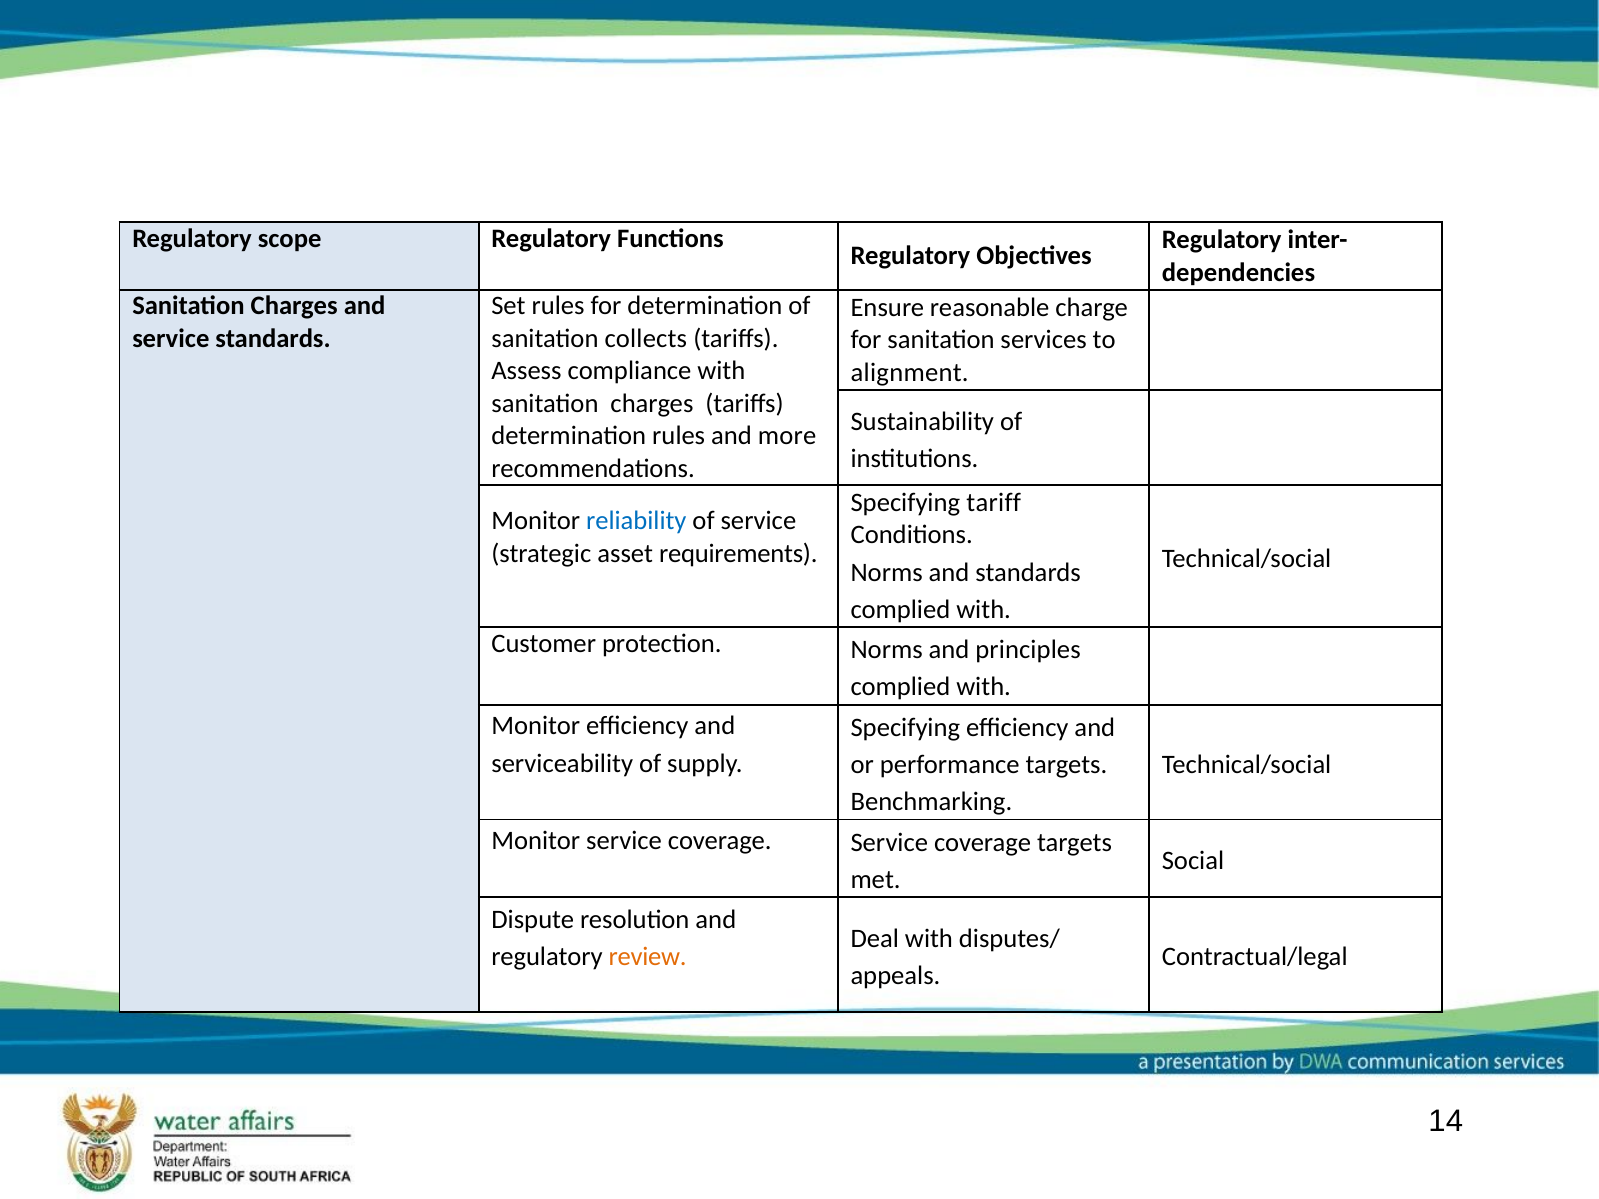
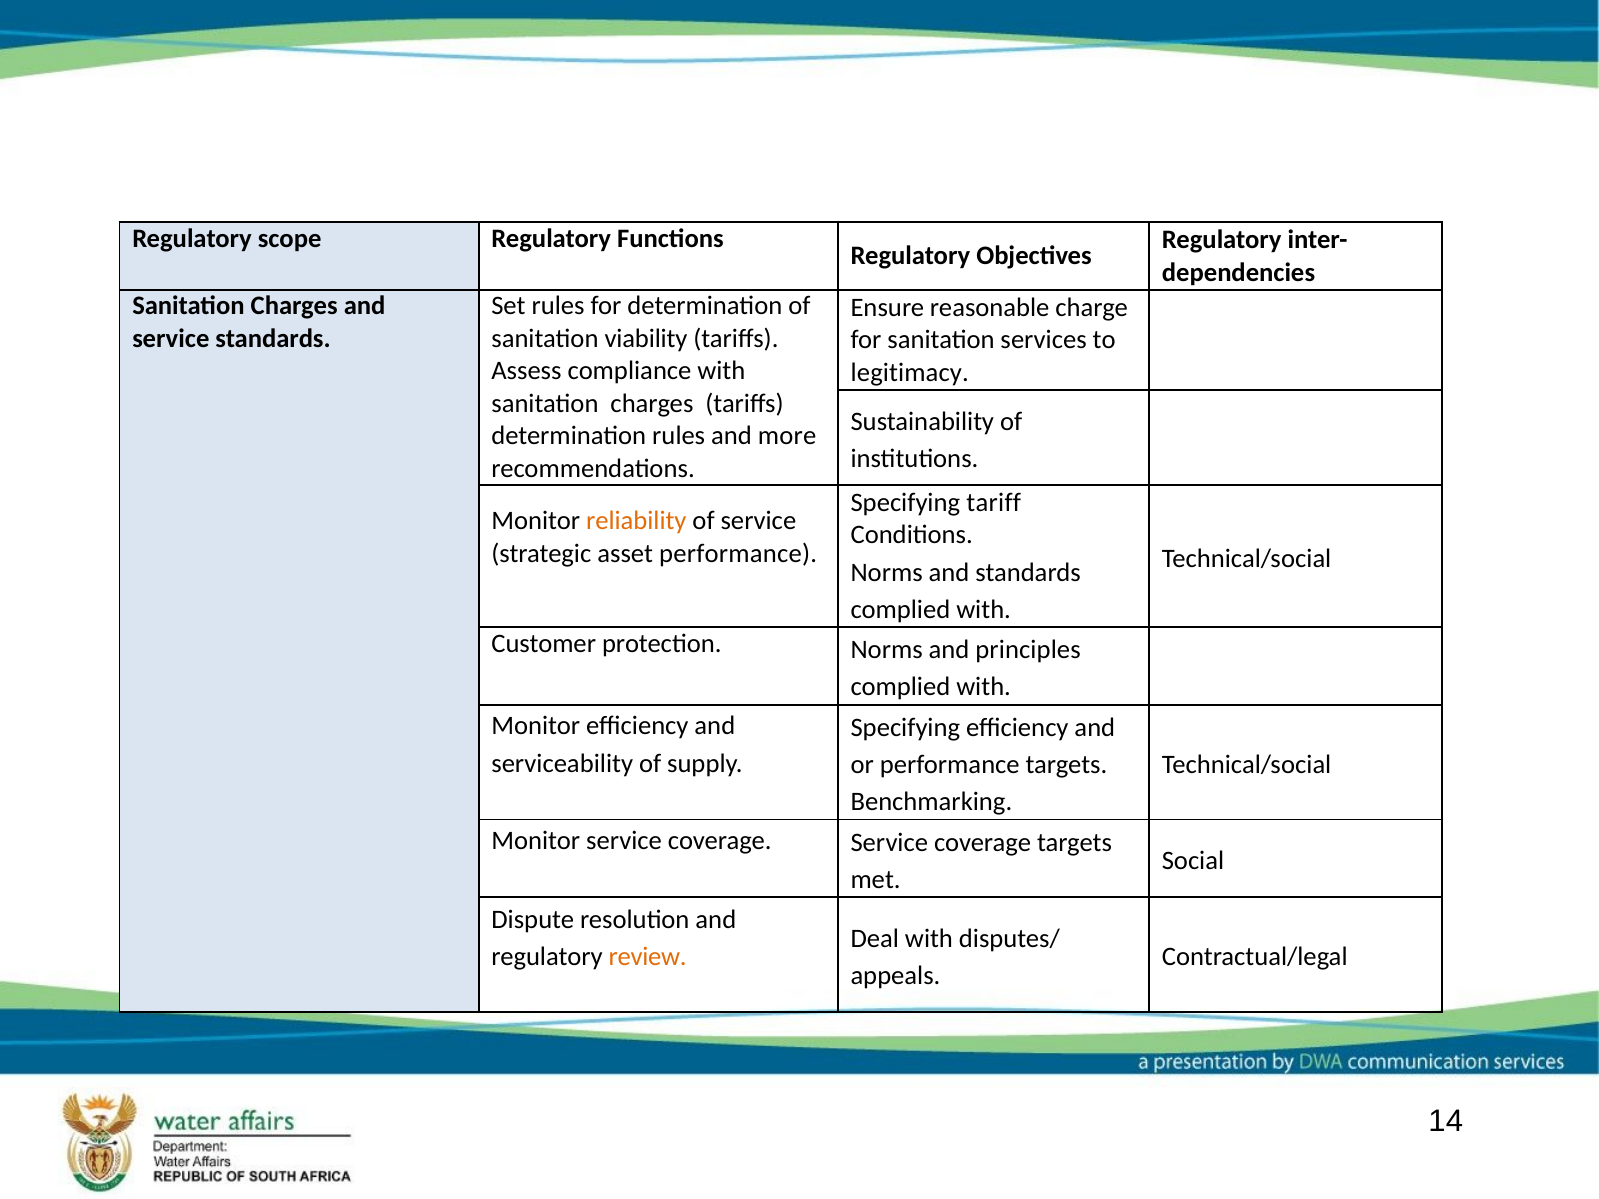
collects: collects -> viability
alignment: alignment -> legitimacy
reliability colour: blue -> orange
asset requirements: requirements -> performance
